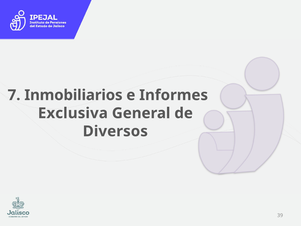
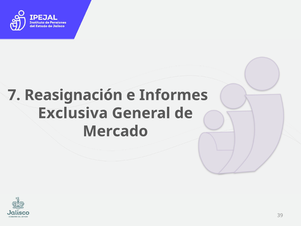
Inmobiliarios: Inmobiliarios -> Reasignación
Diversos: Diversos -> Mercado
